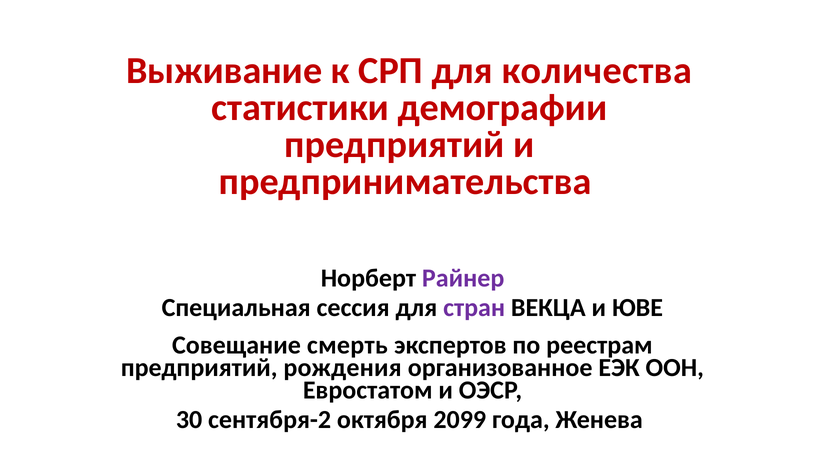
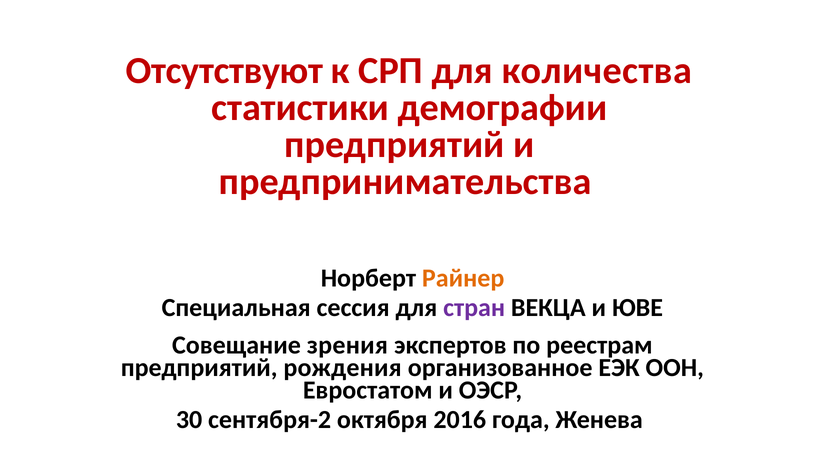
Выживание: Выживание -> Отсутствуют
Райнер colour: purple -> orange
смерть: смерть -> зрения
2099: 2099 -> 2016
